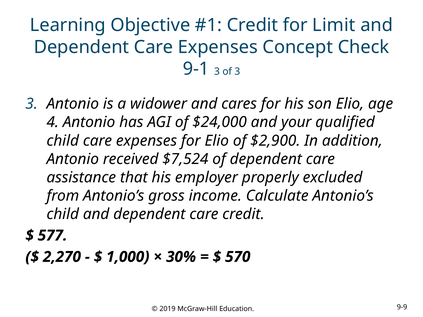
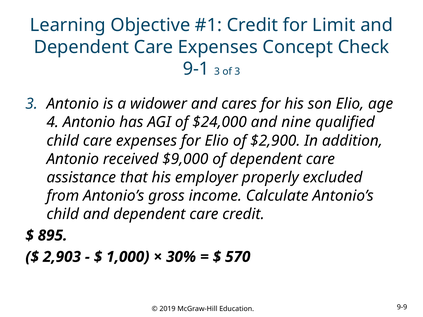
your: your -> nine
$7,524: $7,524 -> $9,000
577: 577 -> 895
2,270: 2,270 -> 2,903
